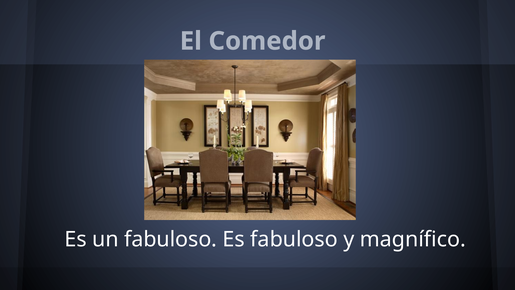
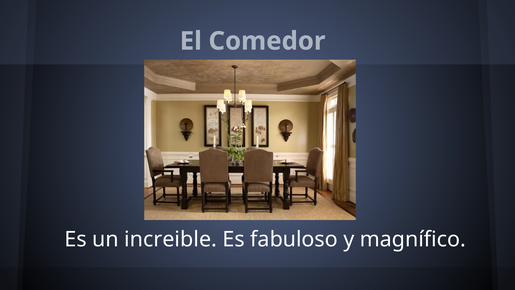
un fabuloso: fabuloso -> increible
